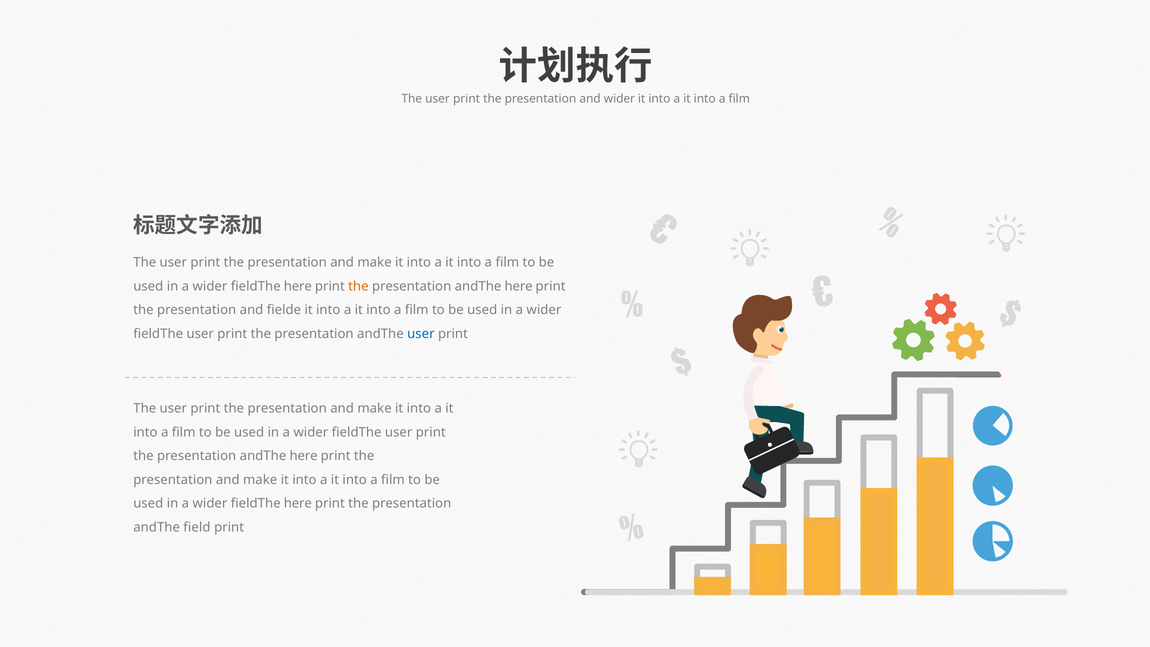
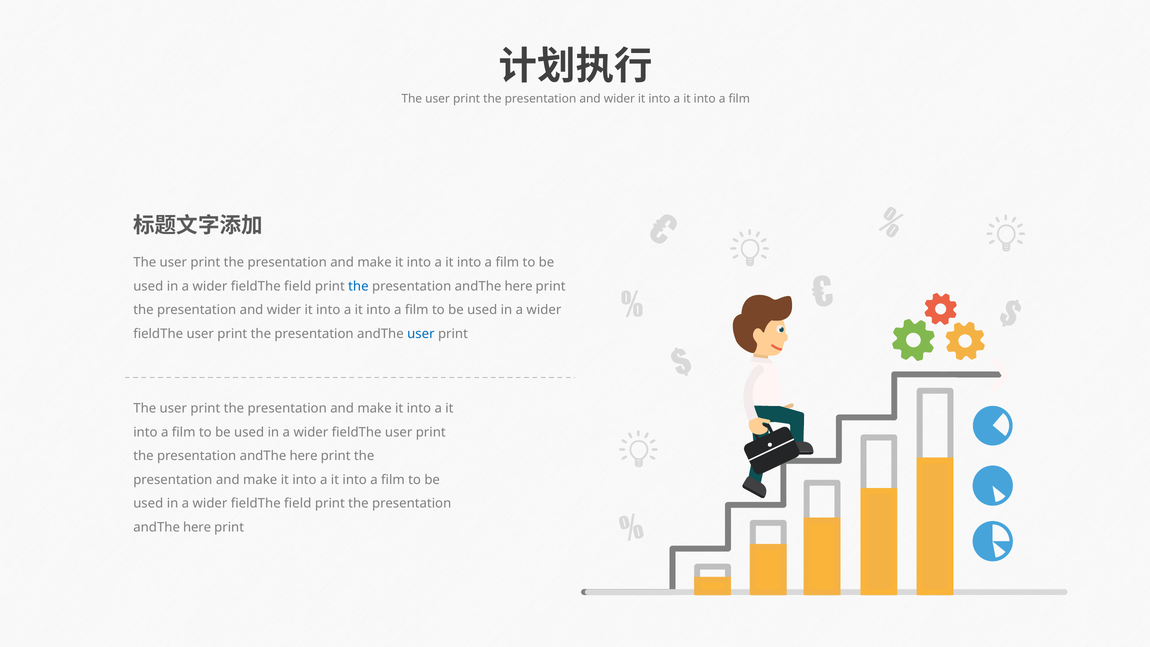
here at (298, 286): here -> field
the at (358, 286) colour: orange -> blue
fielde at (284, 310): fielde -> wider
here at (298, 504): here -> field
field at (197, 527): field -> here
